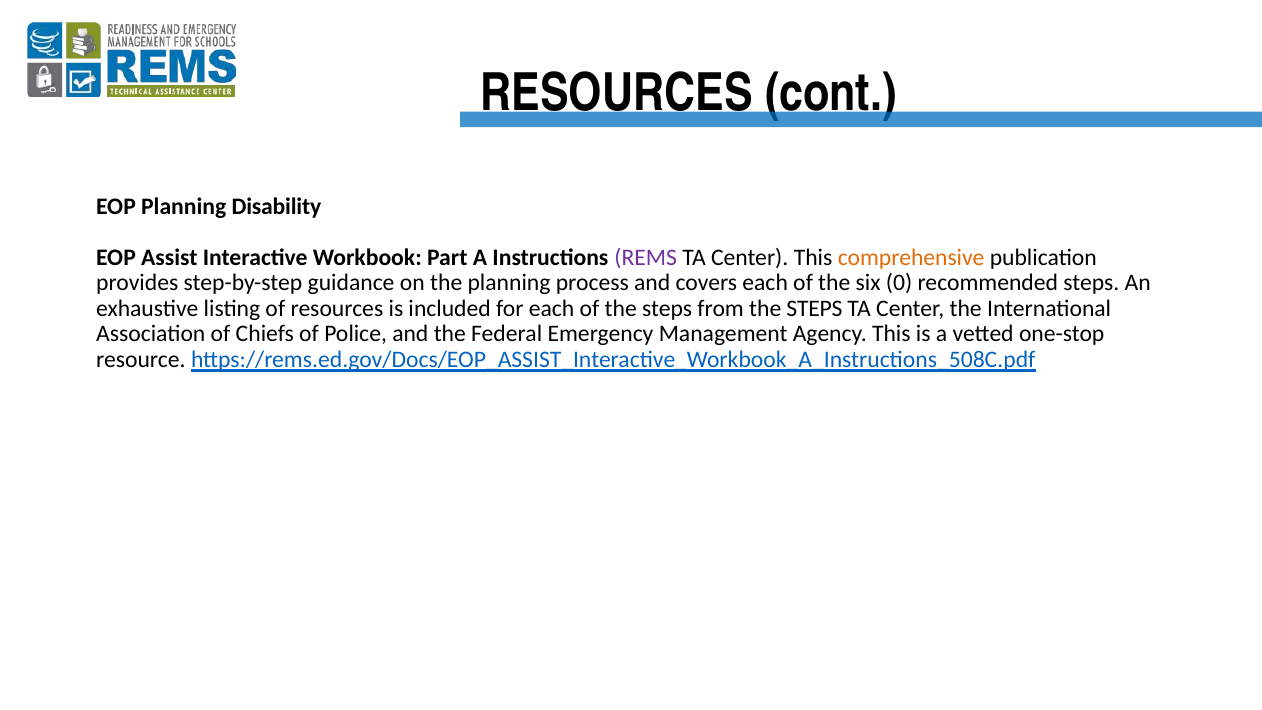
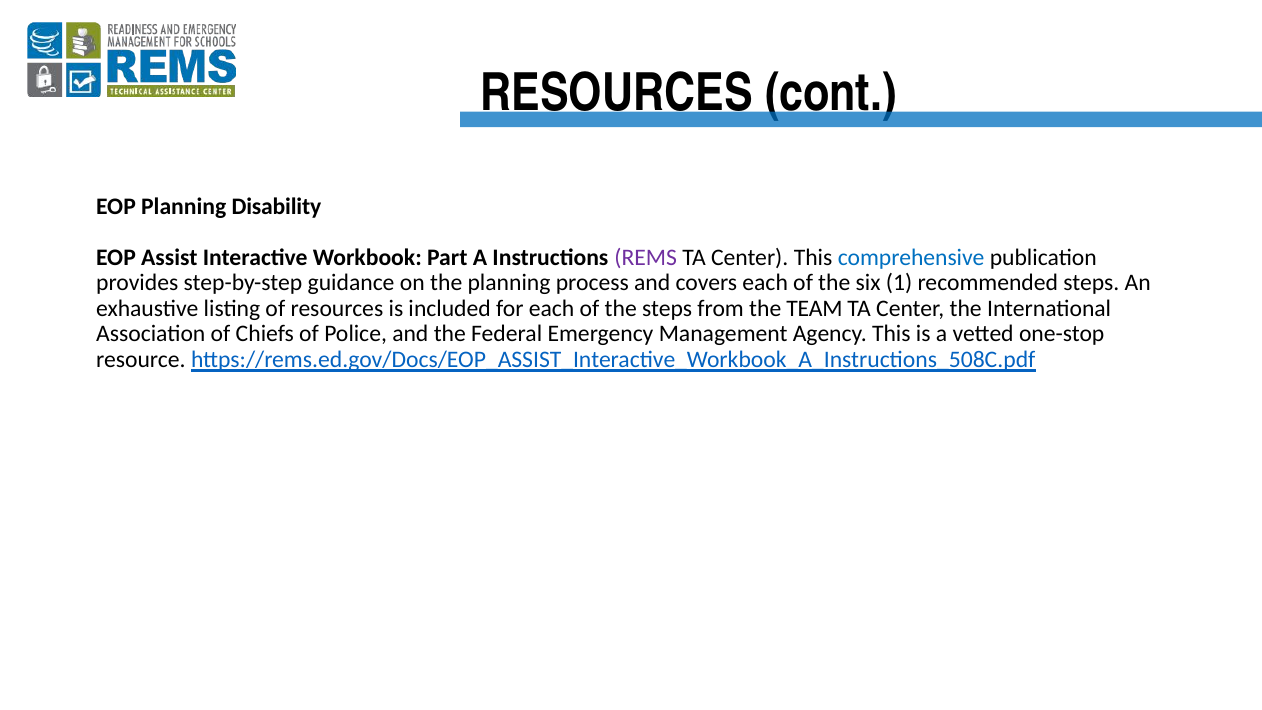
comprehensive colour: orange -> blue
0: 0 -> 1
from the STEPS: STEPS -> TEAM
